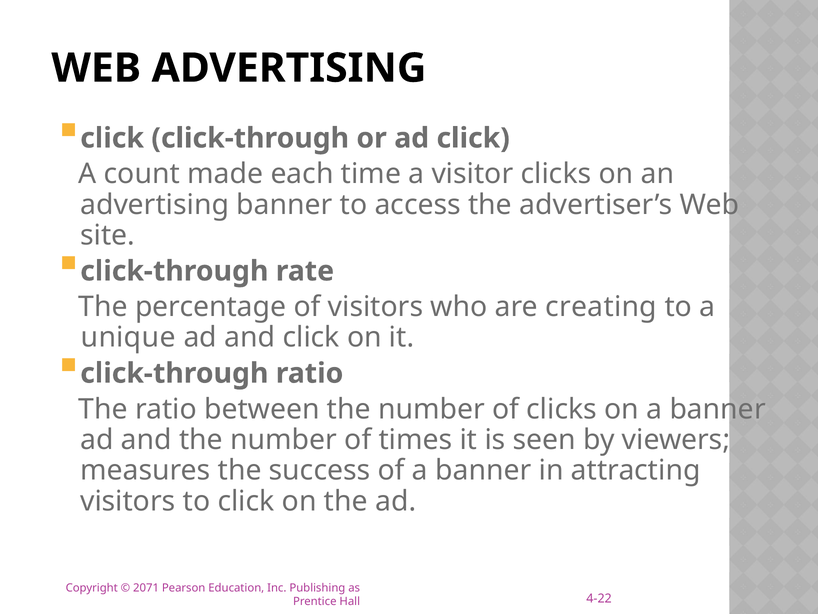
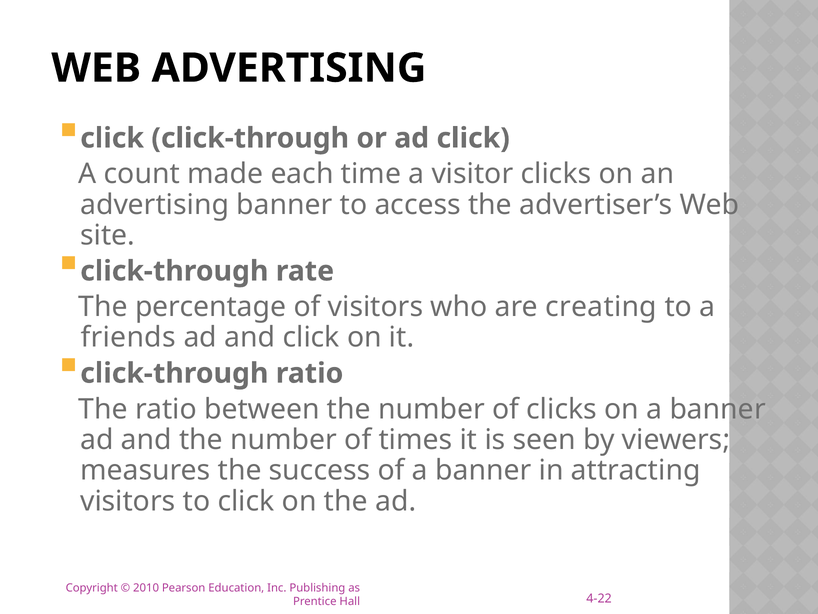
unique: unique -> friends
2071: 2071 -> 2010
